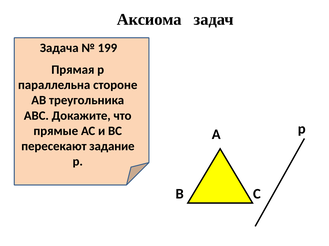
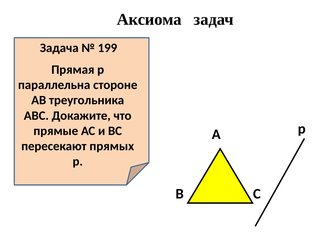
задание: задание -> прямых
